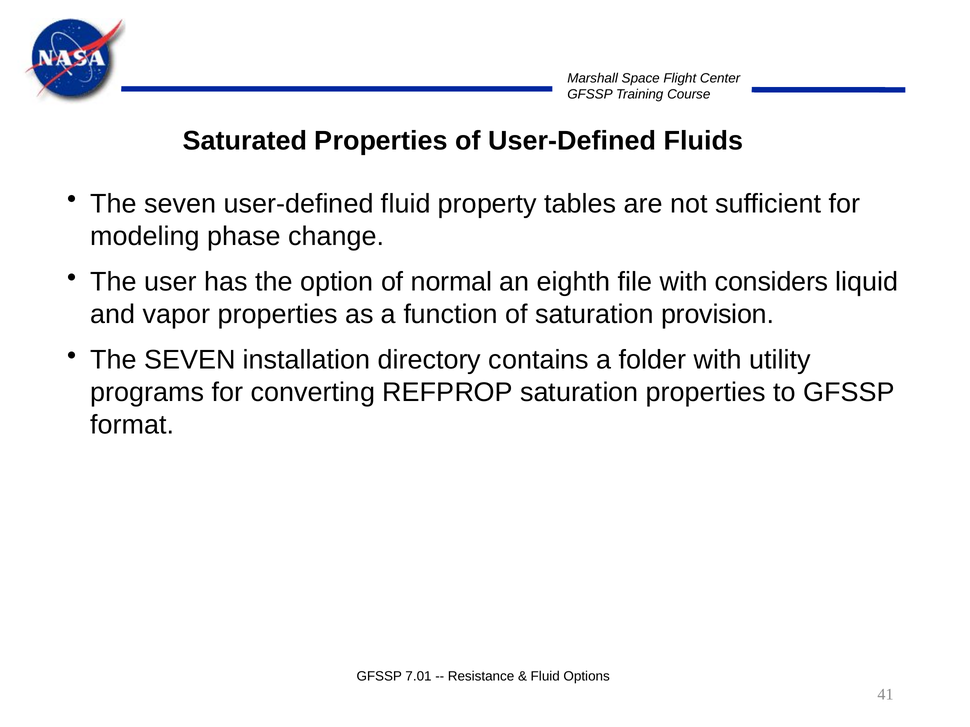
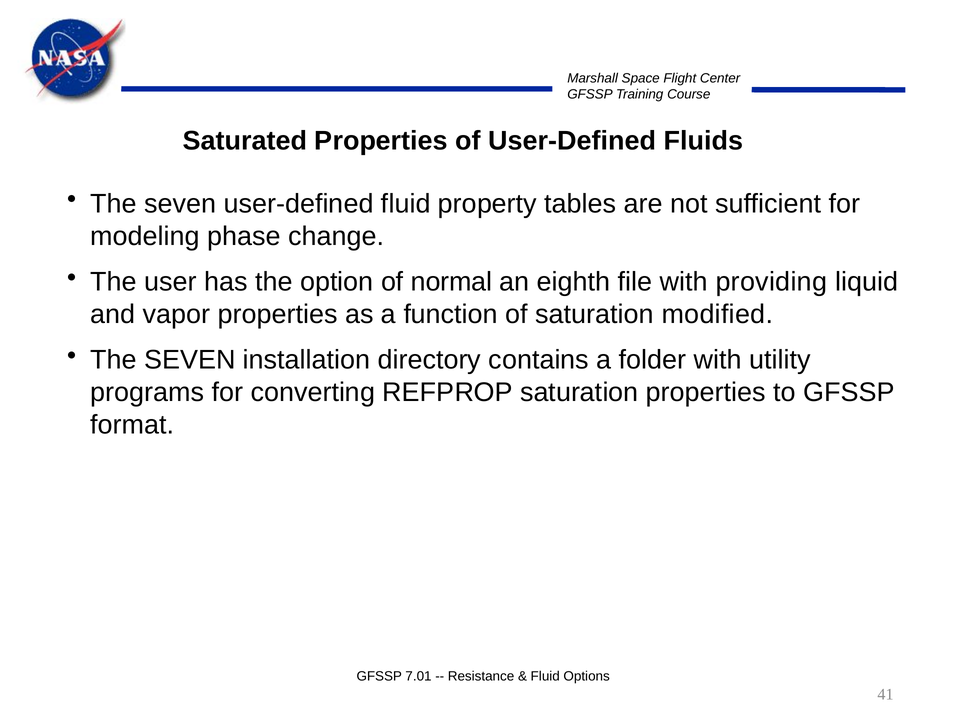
considers: considers -> providing
provision: provision -> modified
